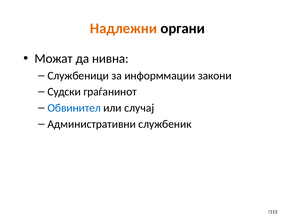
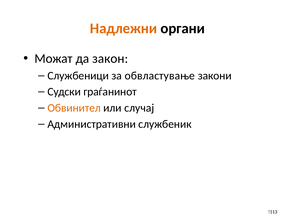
нивна: нивна -> закон
информмации: информмации -> обвластување
Обвинител colour: blue -> orange
